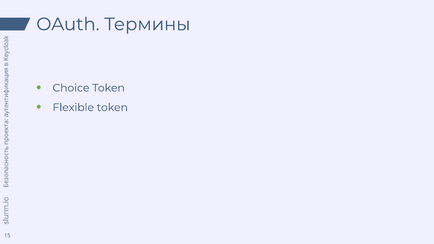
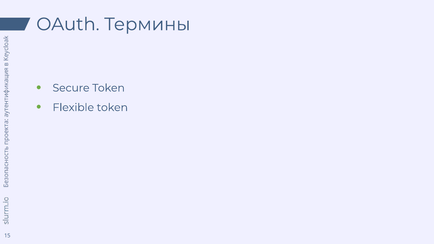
Choice: Choice -> Secure
